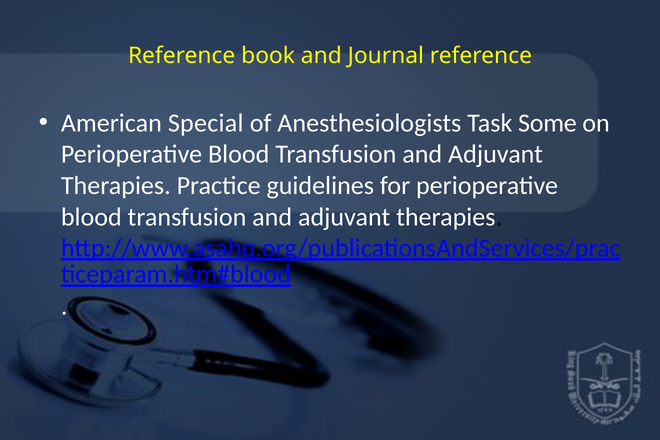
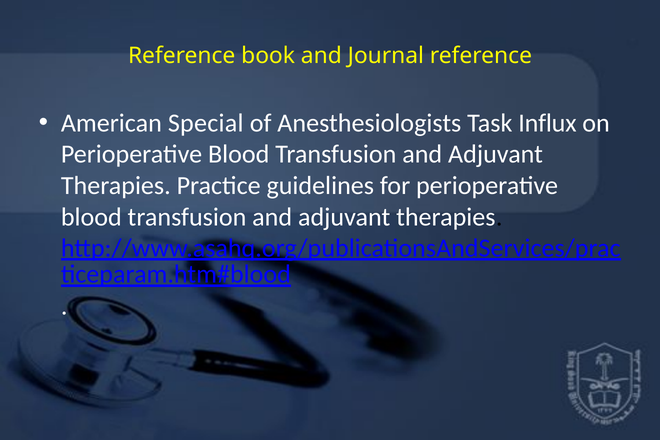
Some: Some -> Influx
